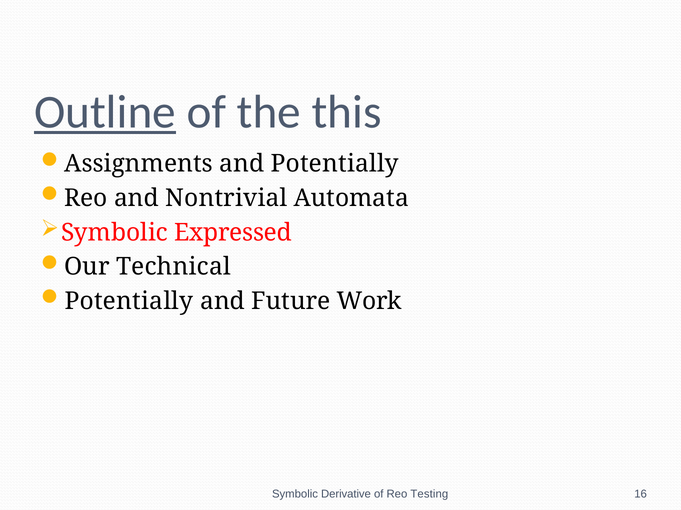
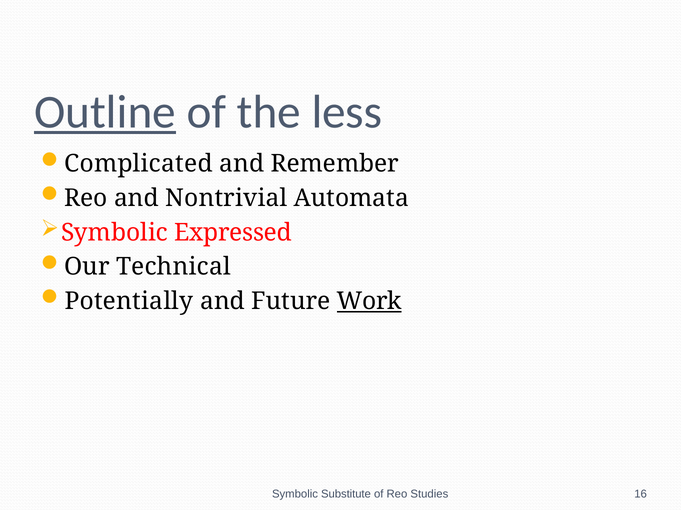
this: this -> less
Assignments: Assignments -> Complicated
and Potentially: Potentially -> Remember
Work underline: none -> present
Derivative: Derivative -> Substitute
Testing: Testing -> Studies
